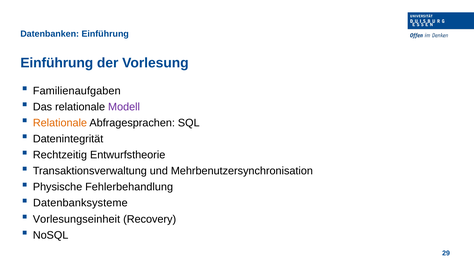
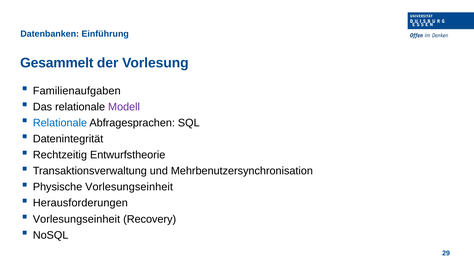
Einführung at (57, 63): Einführung -> Gesammelt
Relationale at (60, 123) colour: orange -> blue
Physische Fehlerbehandlung: Fehlerbehandlung -> Vorlesungseinheit
Datenbanksysteme: Datenbanksysteme -> Herausforderungen
